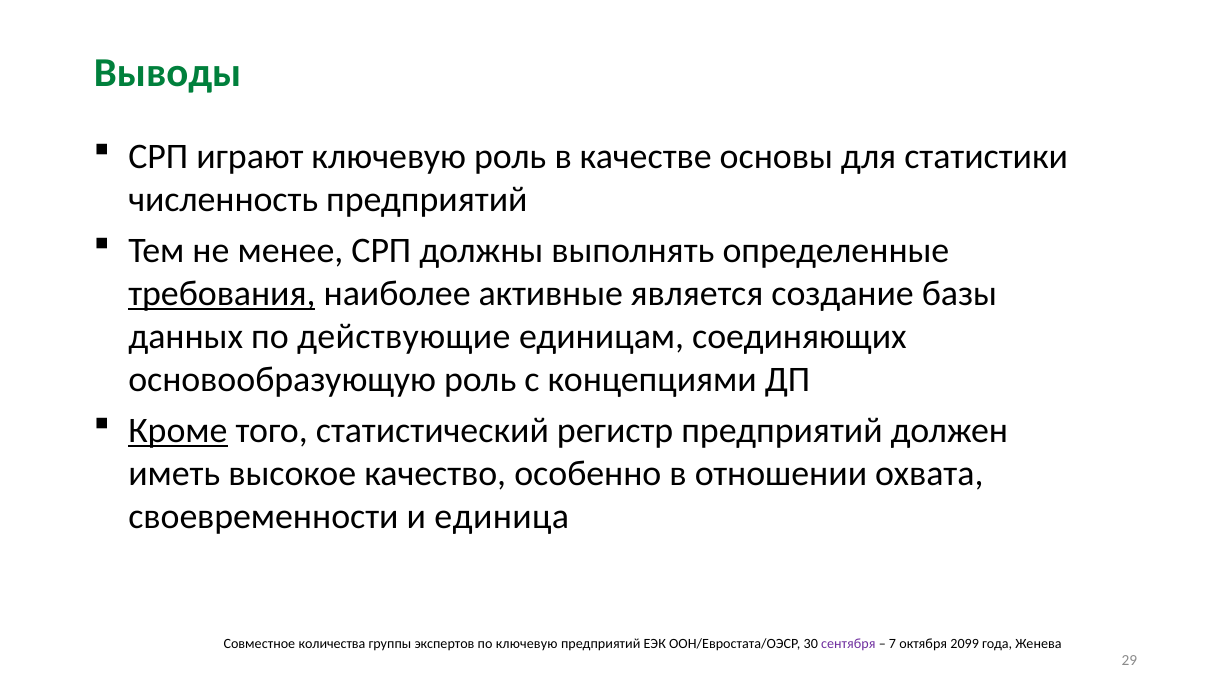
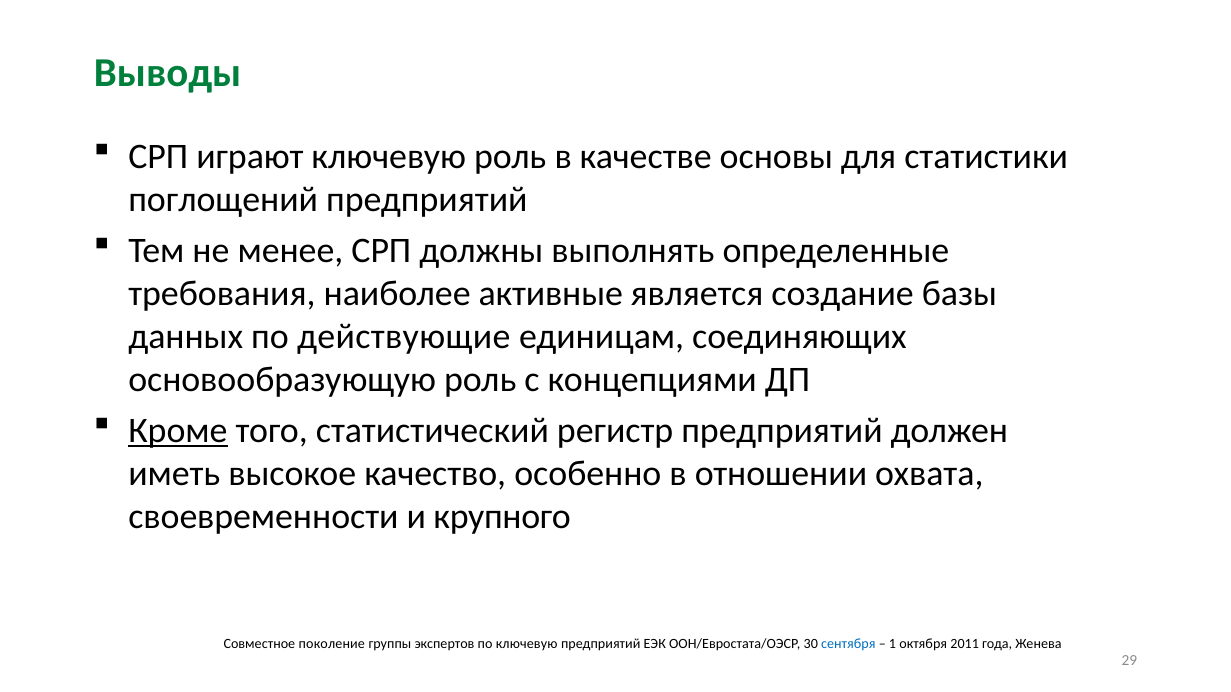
численность: численность -> поглощений
требования underline: present -> none
единица: единица -> крупного
количества: количества -> поколение
сентября colour: purple -> blue
7: 7 -> 1
2099: 2099 -> 2011
